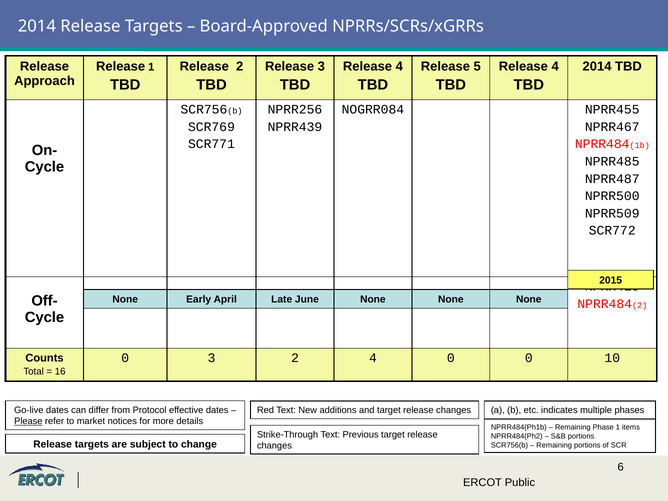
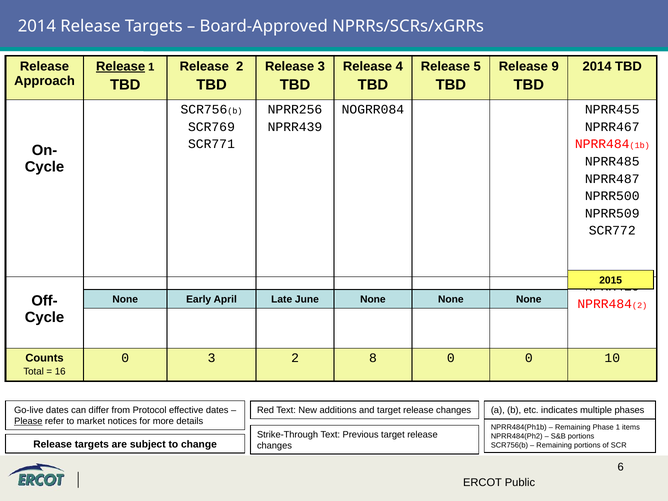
Release at (121, 67) underline: none -> present
4 at (555, 67): 4 -> 9
2 4: 4 -> 8
